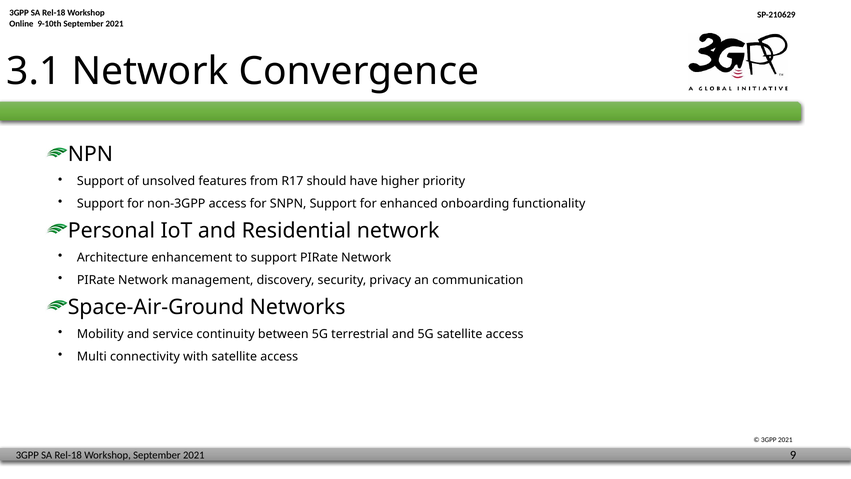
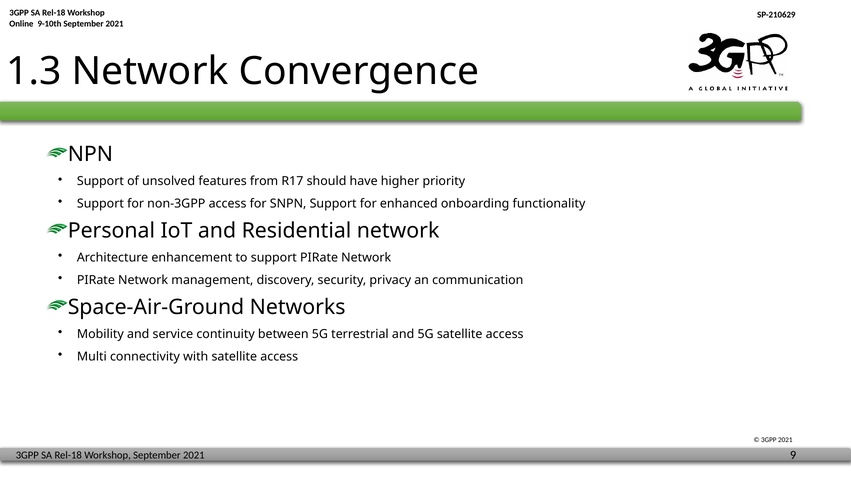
3.1: 3.1 -> 1.3
